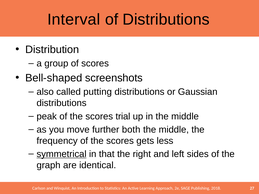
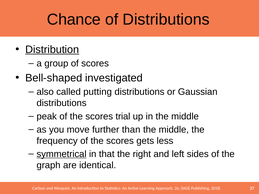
Interval: Interval -> Chance
Distribution underline: none -> present
screenshots: screenshots -> investigated
both: both -> than
